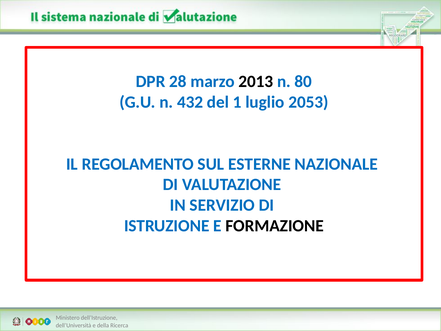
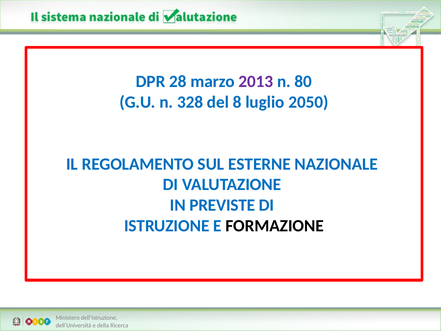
2013 colour: black -> purple
432: 432 -> 328
1: 1 -> 8
2053: 2053 -> 2050
SERVIZIO: SERVIZIO -> PREVISTE
